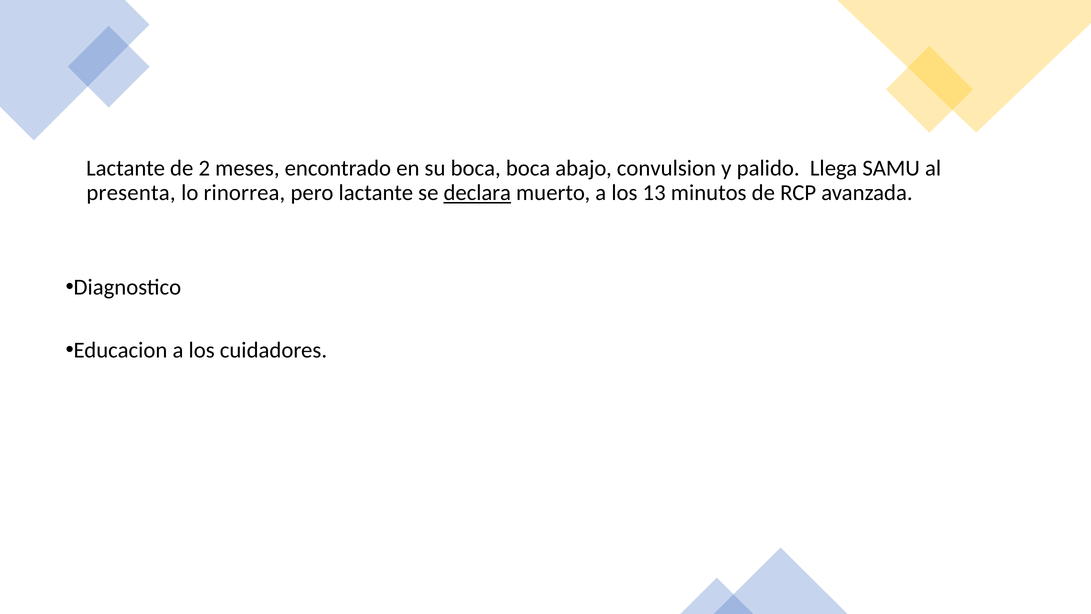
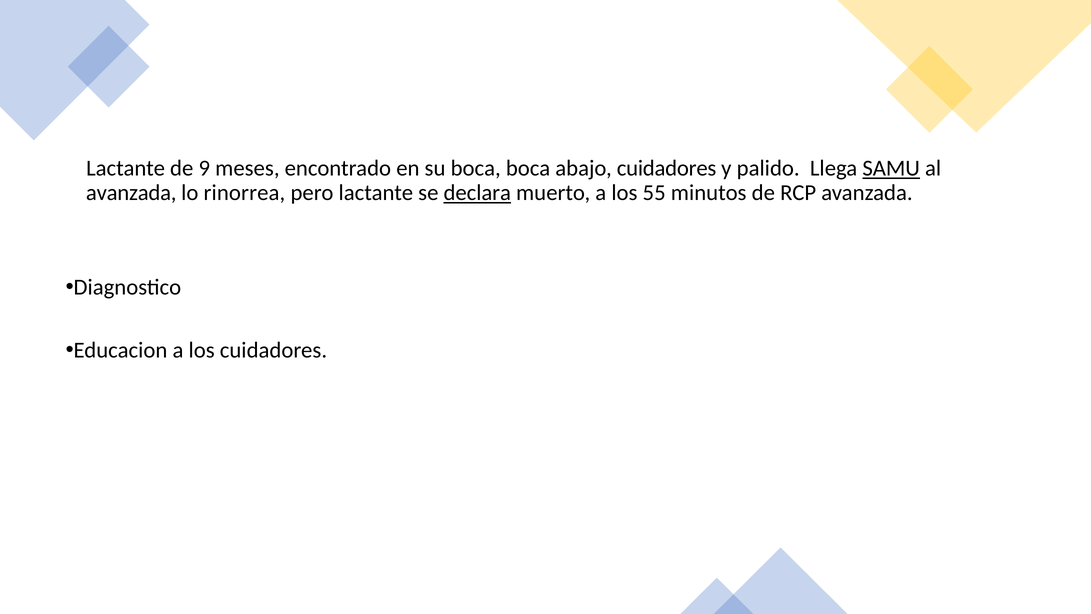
2: 2 -> 9
abajo convulsion: convulsion -> cuidadores
SAMU underline: none -> present
presenta at (131, 193): presenta -> avanzada
13: 13 -> 55
